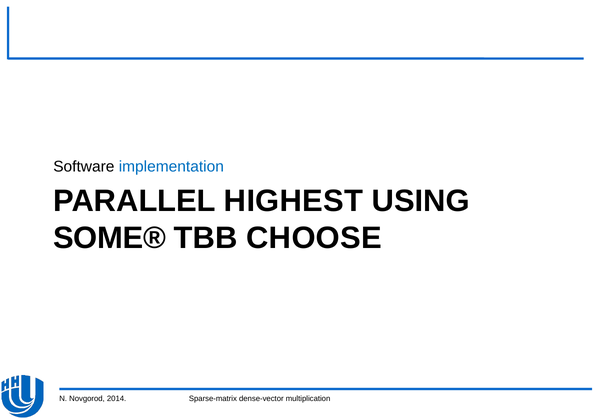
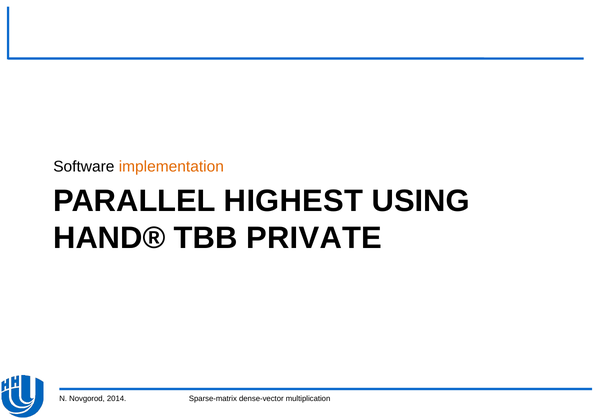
implementation colour: blue -> orange
SOME®: SOME® -> HAND®
CHOOSE: CHOOSE -> PRIVATE
